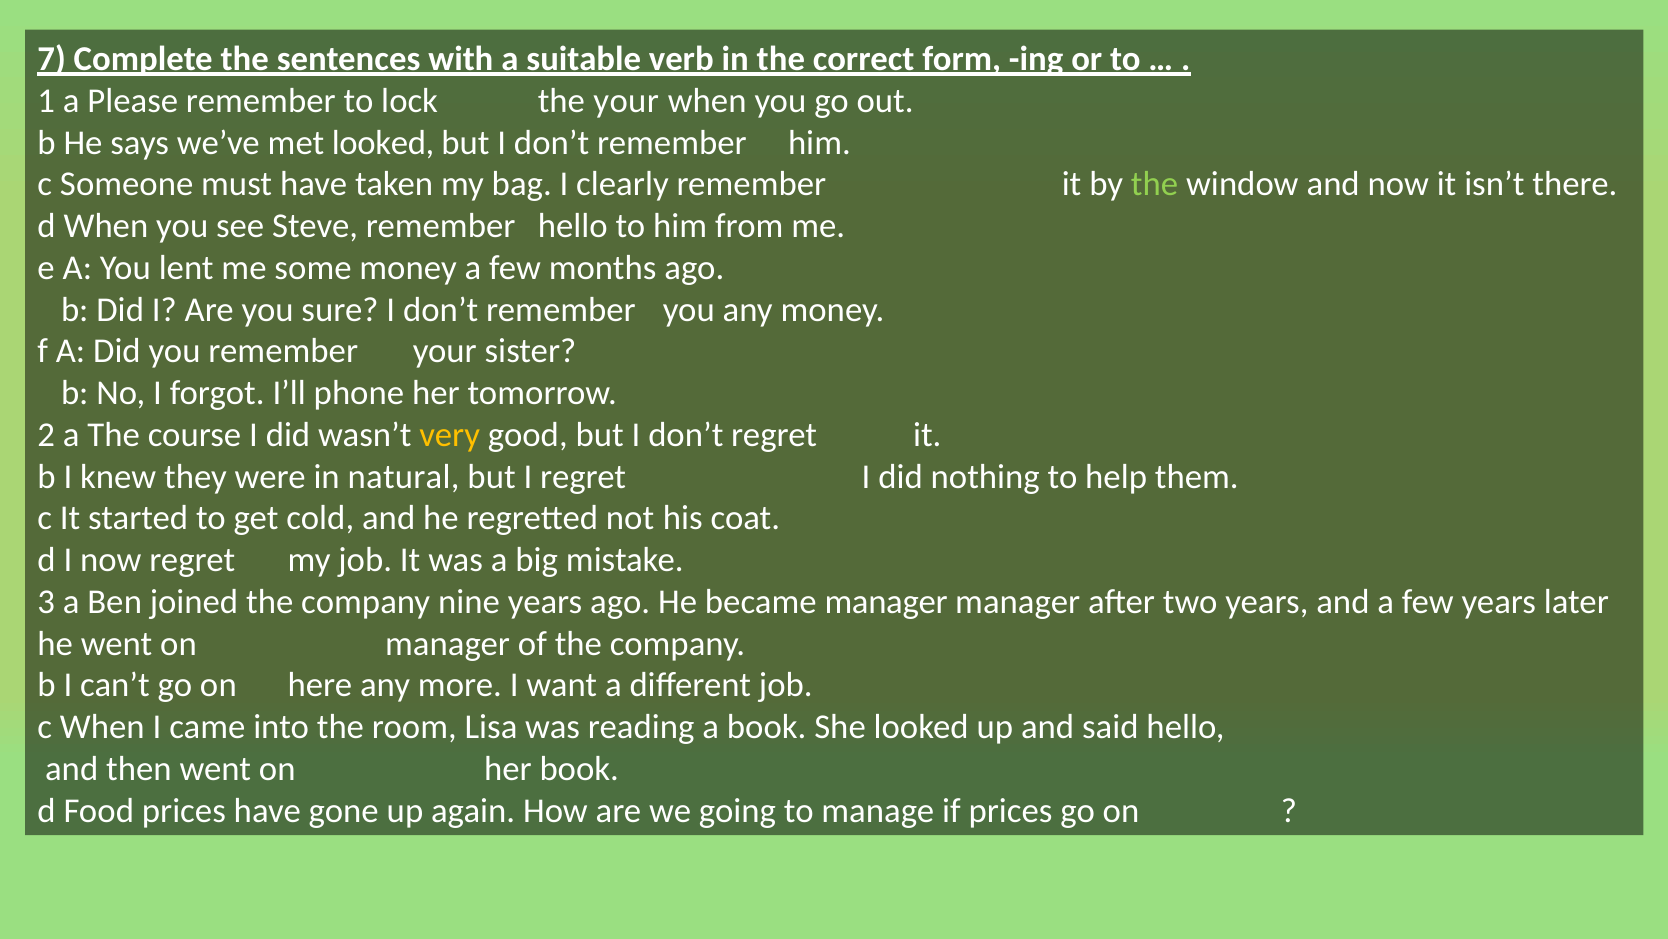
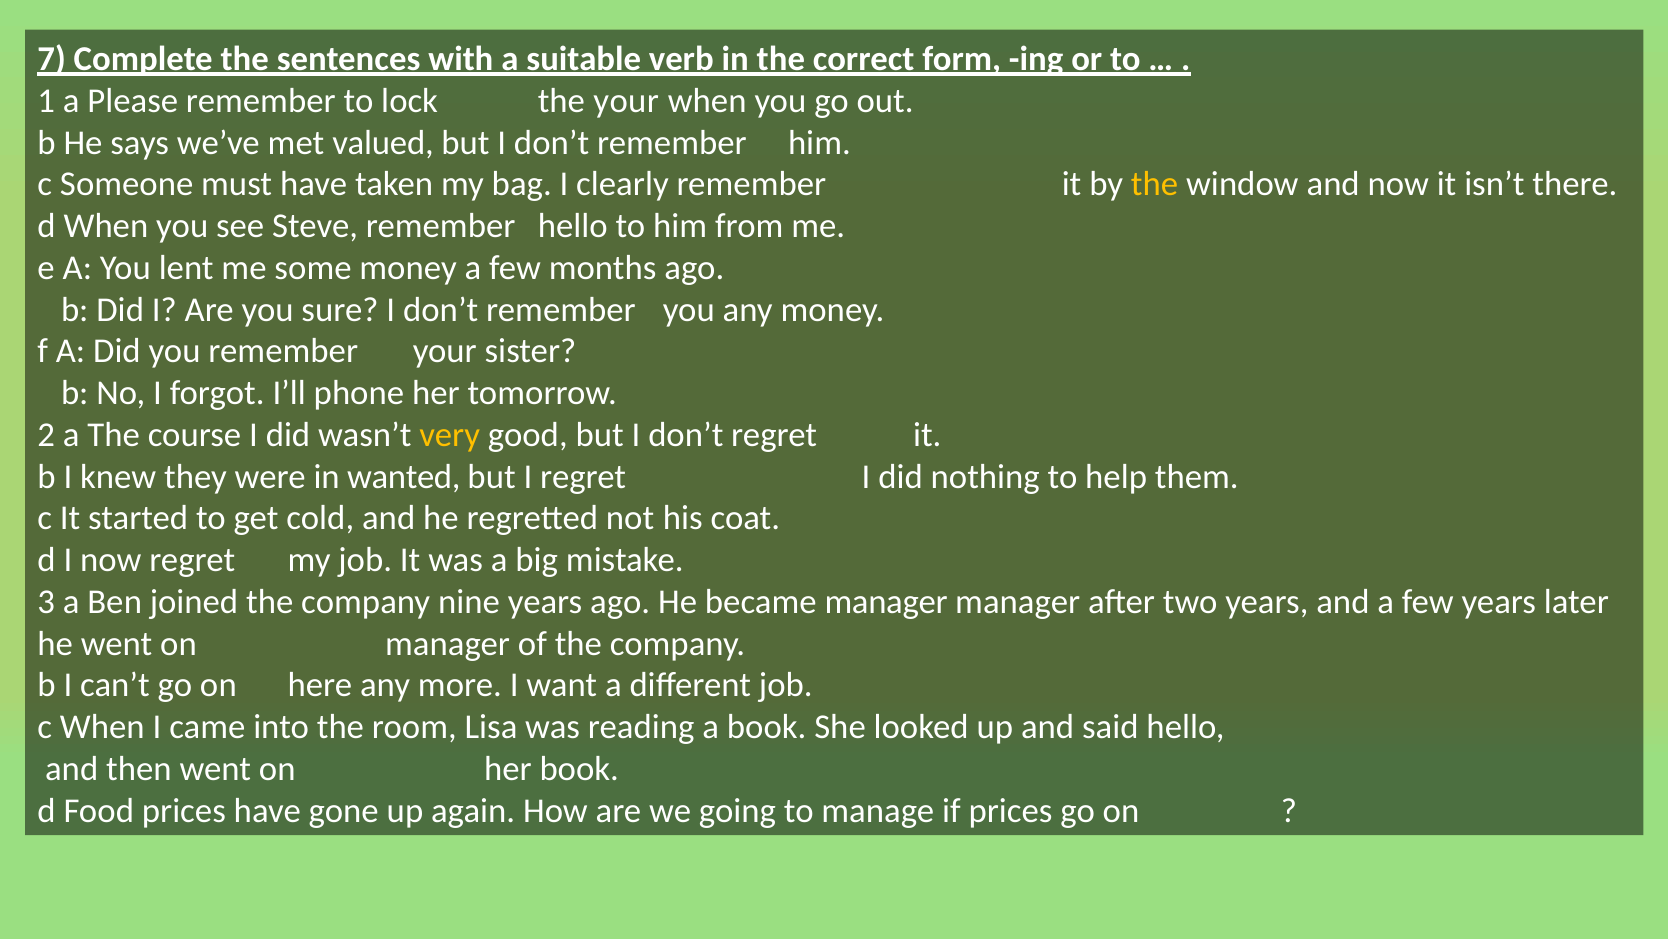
met looked: looked -> valued
the at (1155, 184) colour: light green -> yellow
natural: natural -> wanted
